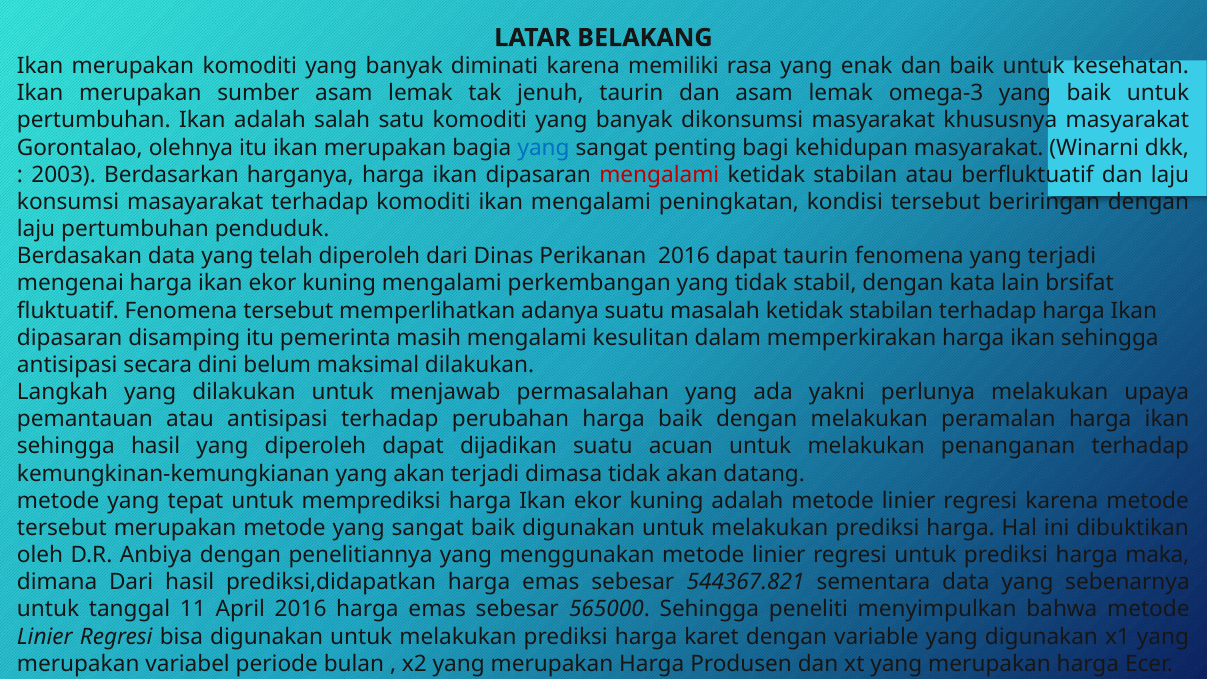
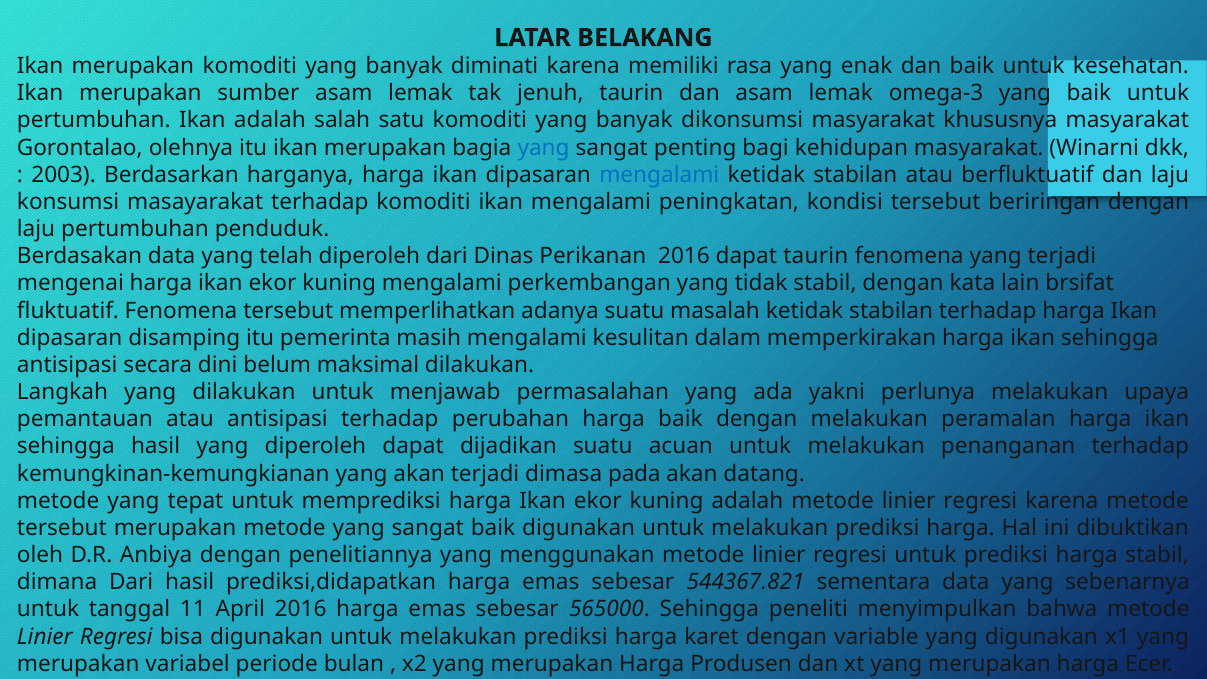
mengalami at (659, 175) colour: red -> blue
dimasa tidak: tidak -> pada
harga maka: maka -> stabil
